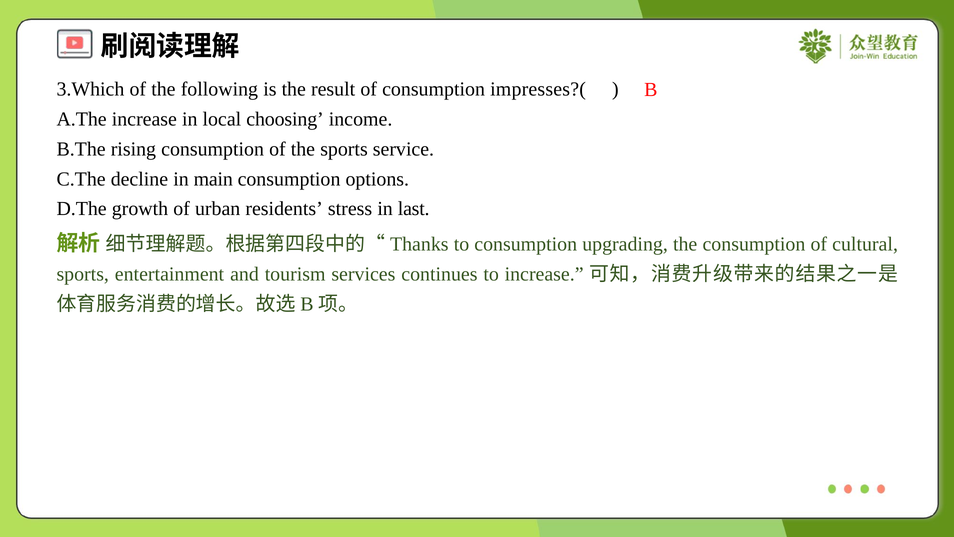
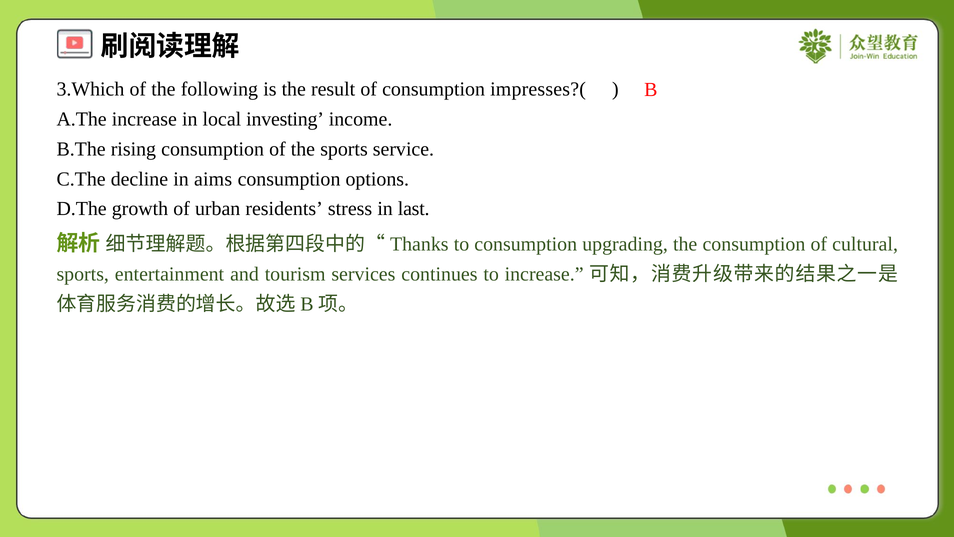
choosing: choosing -> investing
main: main -> aims
